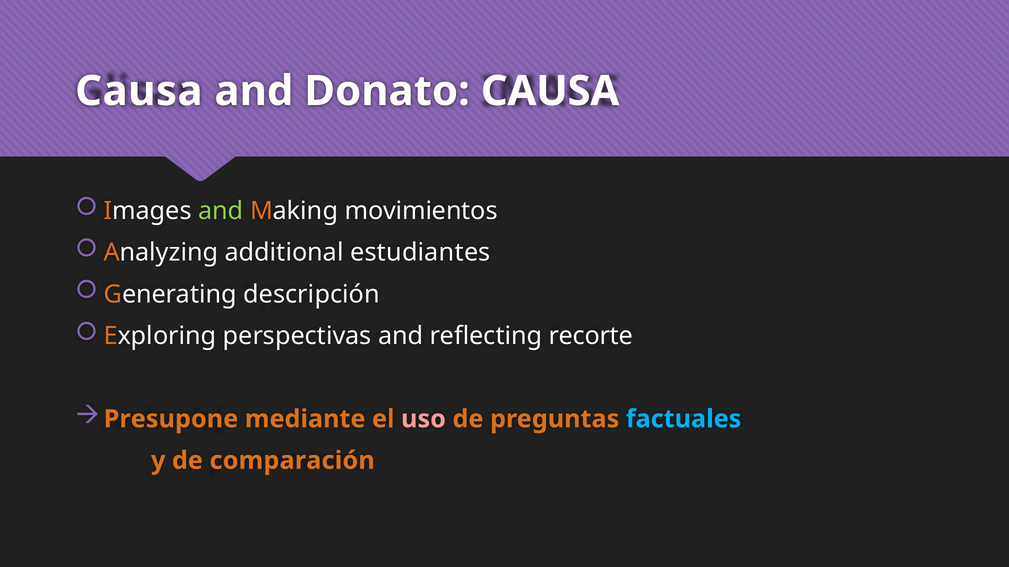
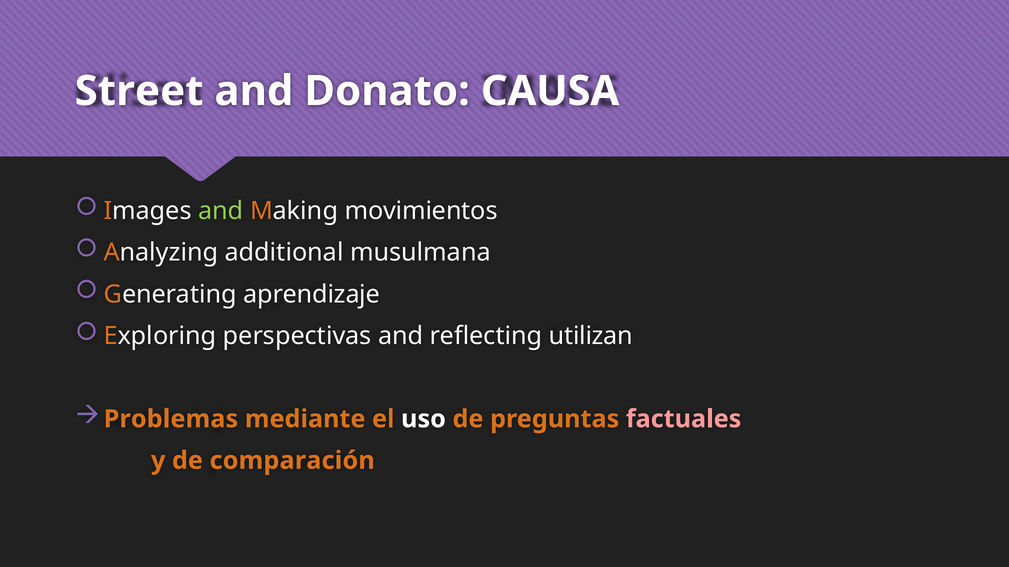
Causa at (139, 91): Causa -> Street
estudiantes: estudiantes -> musulmana
descripción: descripción -> aprendizaje
recorte: recorte -> utilizan
Presupone: Presupone -> Problemas
uso colour: pink -> white
factuales colour: light blue -> pink
